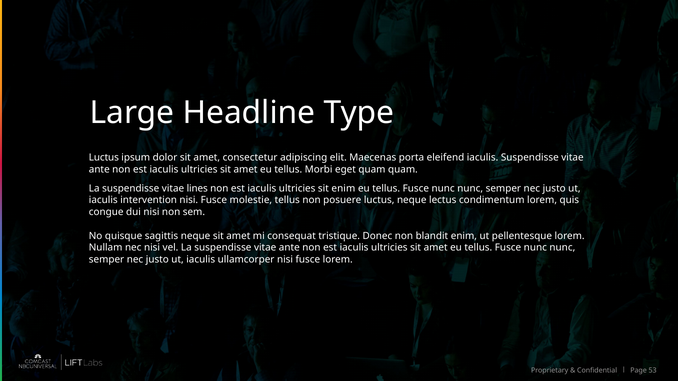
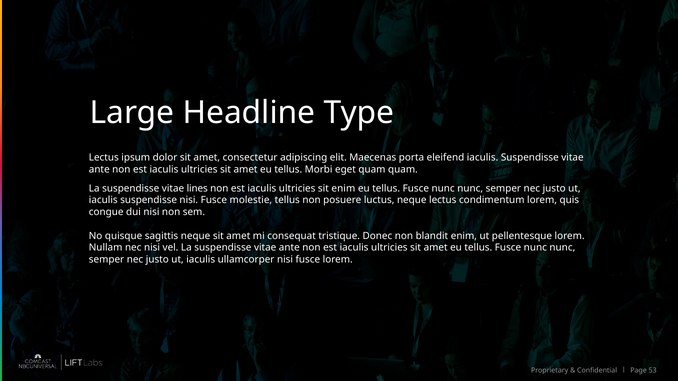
Luctus at (104, 158): Luctus -> Lectus
intervention at (149, 200): intervention -> suspendisse
